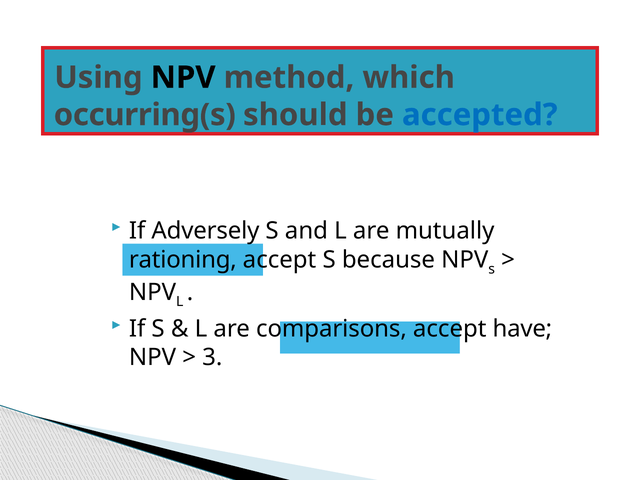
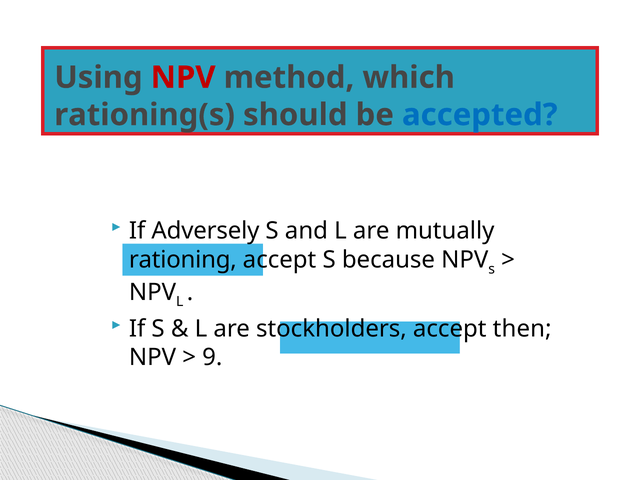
NPV at (183, 78) colour: black -> red
occurring(s: occurring(s -> rationing(s
comparisons: comparisons -> stockholders
have: have -> then
3: 3 -> 9
